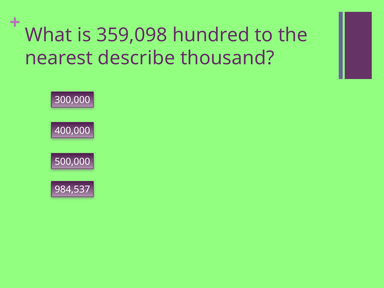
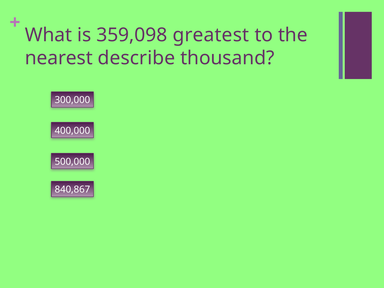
hundred: hundred -> greatest
984,537: 984,537 -> 840,867
